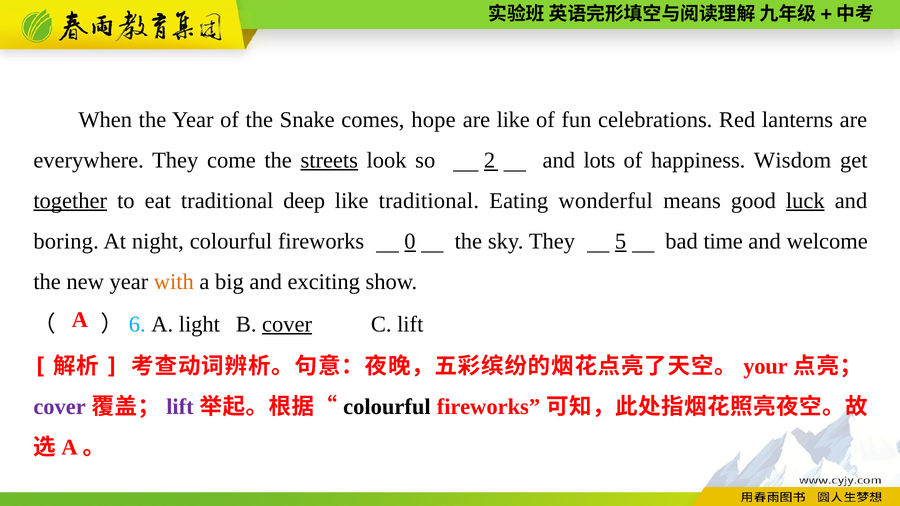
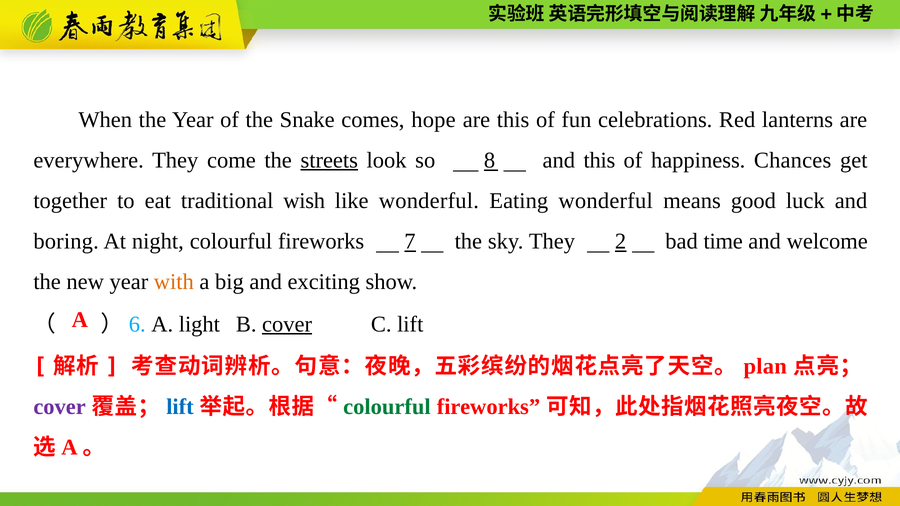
are like: like -> this
2: 2 -> 8
and lots: lots -> this
Wisdom: Wisdom -> Chances
together underline: present -> none
deep: deep -> wish
like traditional: traditional -> wonderful
luck underline: present -> none
0: 0 -> 7
5: 5 -> 2
your: your -> plan
lift at (180, 407) colour: purple -> blue
colourful at (387, 407) colour: black -> green
